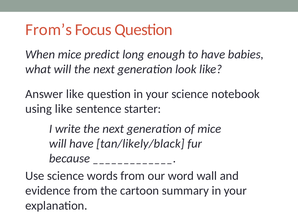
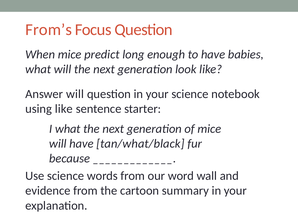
Answer like: like -> will
I write: write -> what
tan/likely/black: tan/likely/black -> tan/what/black
